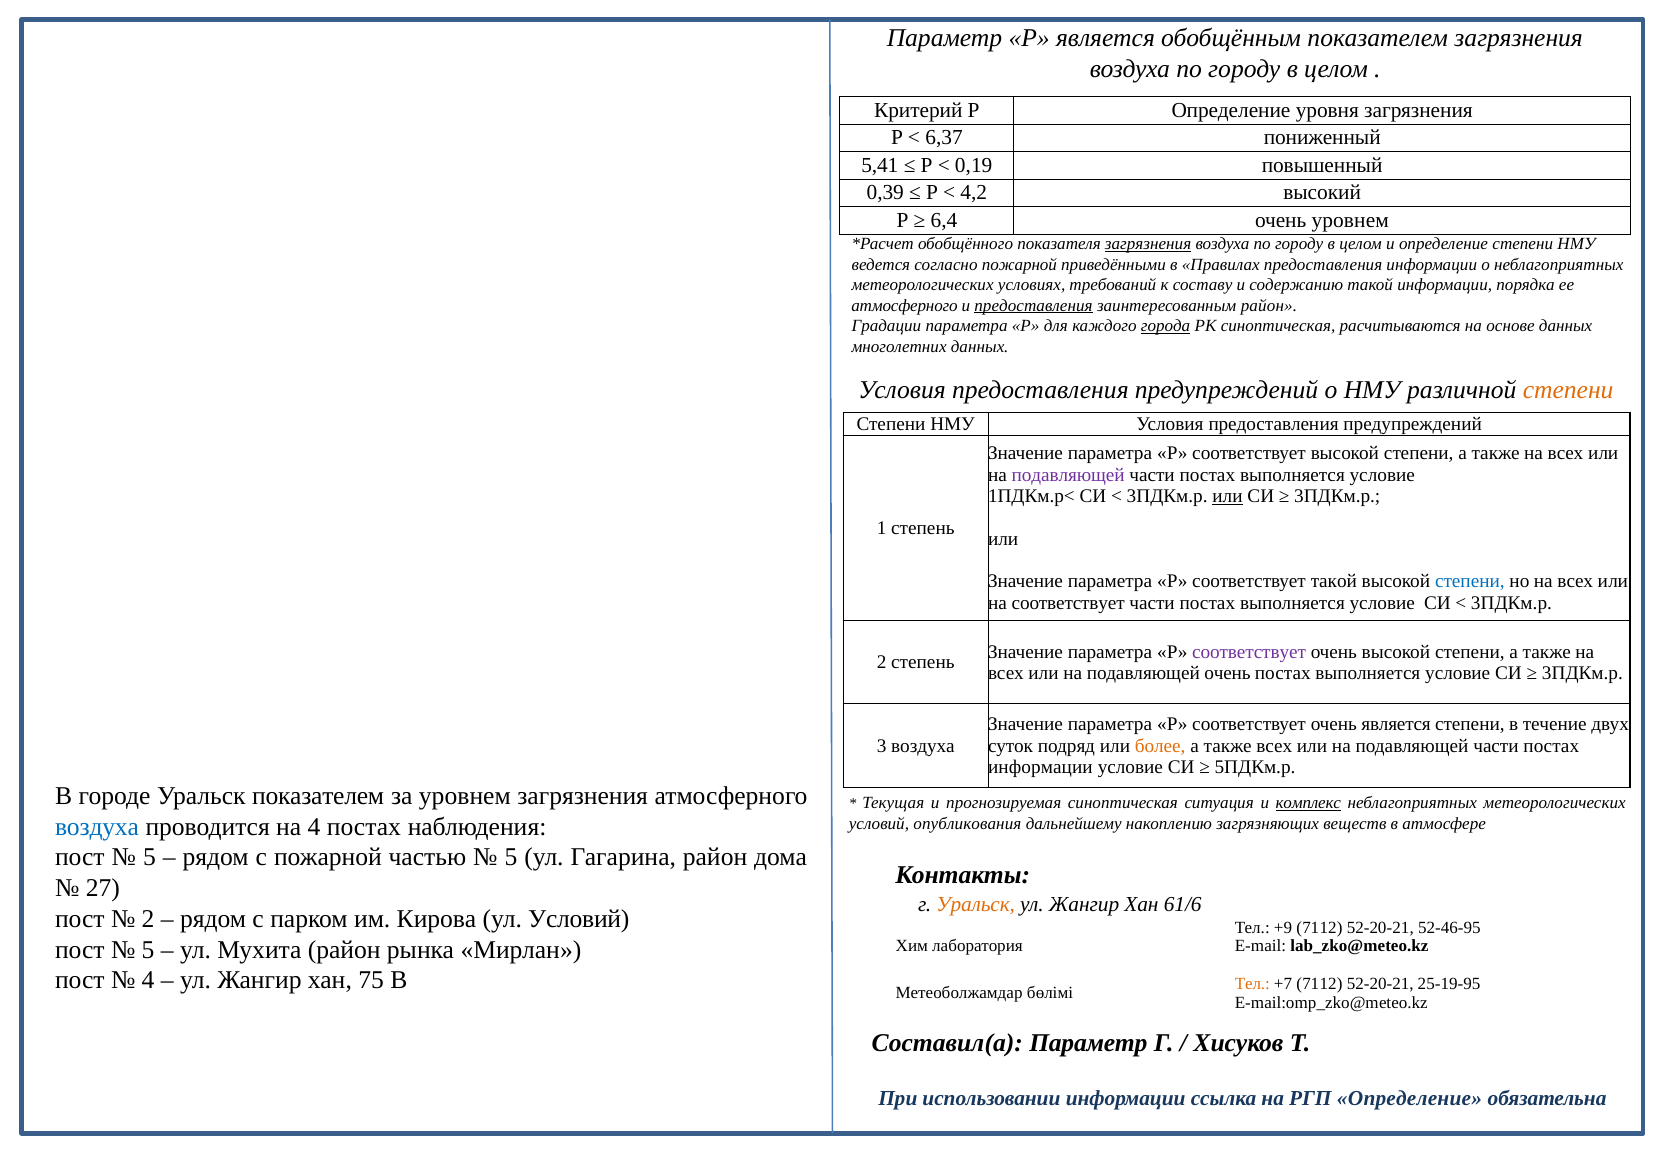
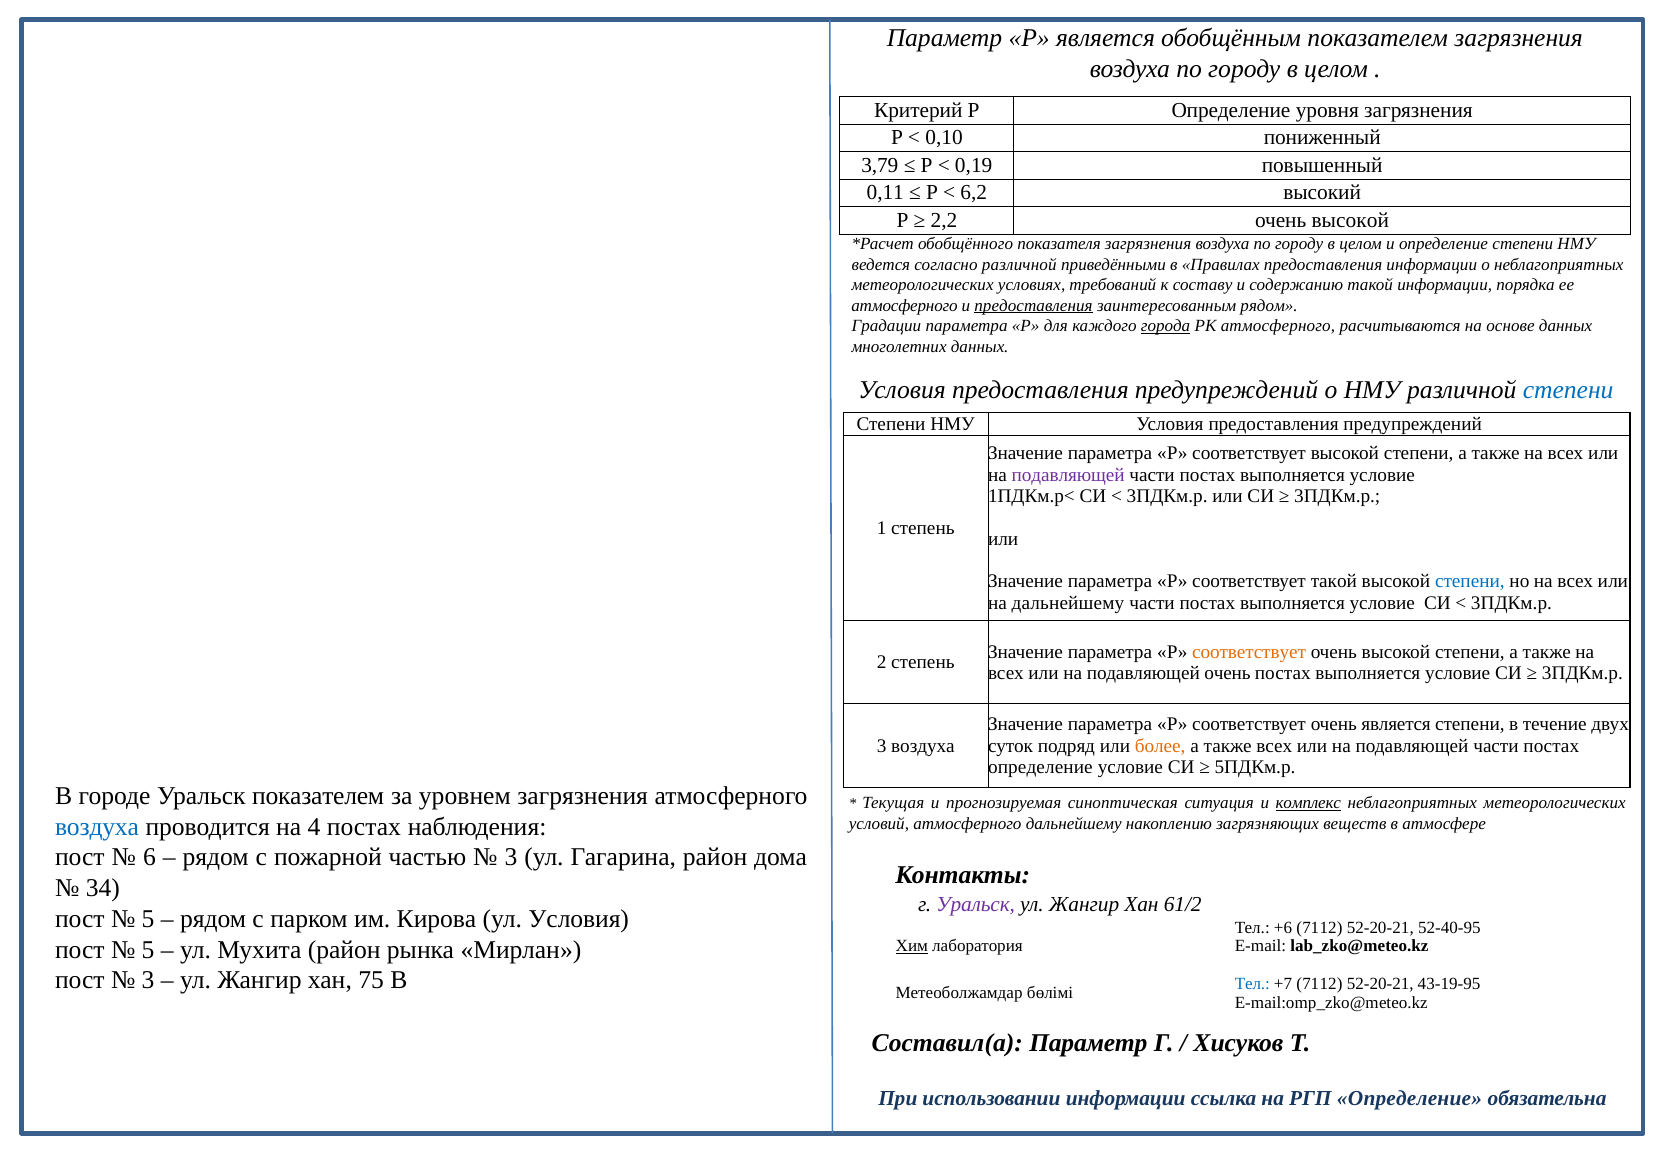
6,37: 6,37 -> 0,10
5,41: 5,41 -> 3,79
0,39: 0,39 -> 0,11
4,2: 4,2 -> 6,2
6,4: 6,4 -> 2,2
уровнем at (1350, 220): уровнем -> высокой
загрязнения at (1148, 244) underline: present -> none
согласно пожарной: пожарной -> различной
заинтересованным район: район -> рядом
РК синоптическая: синоптическая -> атмосферного
степени at (1568, 390) colour: orange -> blue
или at (1227, 496) underline: present -> none
на соответствует: соответствует -> дальнейшему
соответствует at (1249, 652) colour: purple -> orange
информации at (1040, 767): информации -> определение
условий опубликования: опубликования -> атмосферного
5 at (149, 857): 5 -> 6
5 at (511, 857): 5 -> 3
27: 27 -> 34
Уральск at (976, 904) colour: orange -> purple
61/6: 61/6 -> 61/2
2 at (148, 919): 2 -> 5
ул Условий: Условий -> Условия
+9: +9 -> +6
52-46-95: 52-46-95 -> 52-40-95
Хим underline: none -> present
4 at (148, 980): 4 -> 3
Тел at (1252, 984) colour: orange -> blue
25-19-95: 25-19-95 -> 43-19-95
